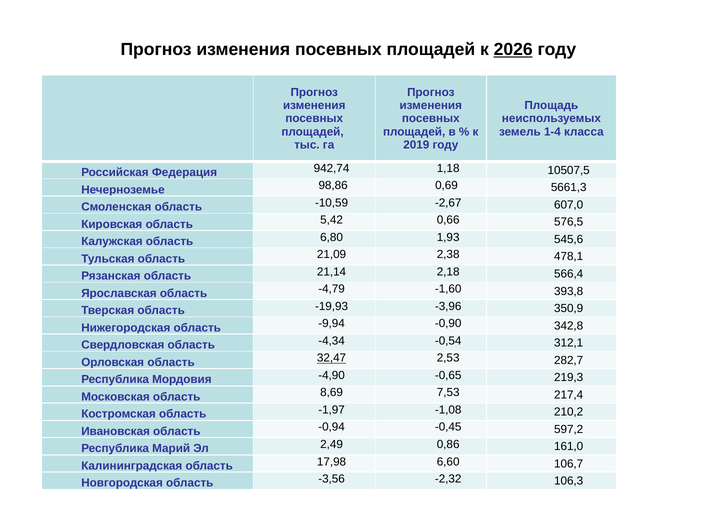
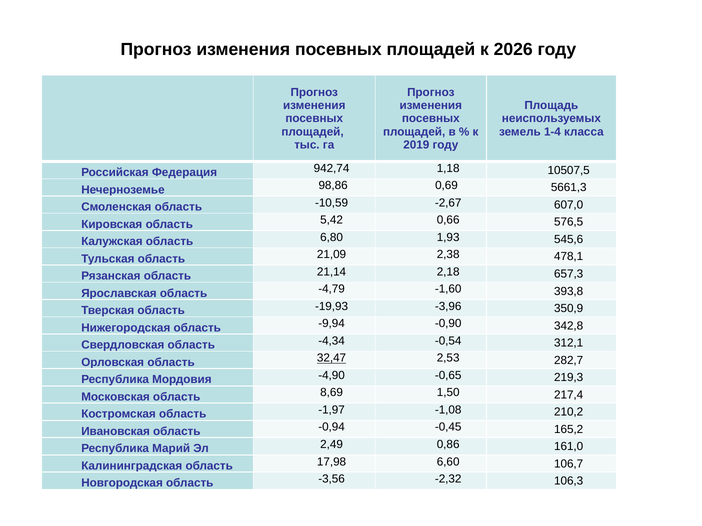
2026 underline: present -> none
566,4: 566,4 -> 657,3
7,53: 7,53 -> 1,50
597,2: 597,2 -> 165,2
